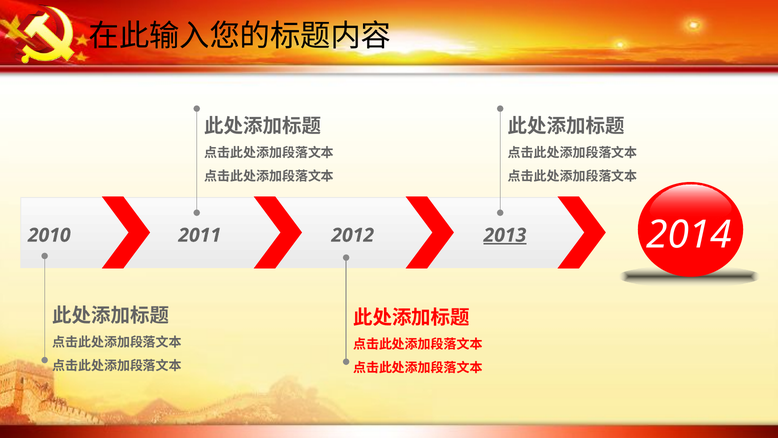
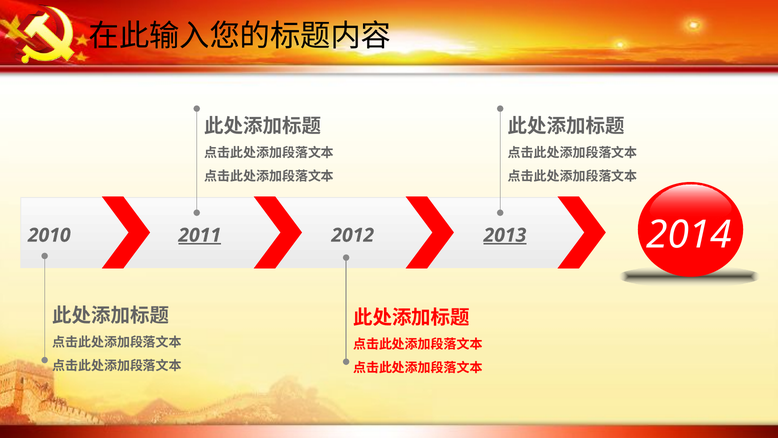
2011 underline: none -> present
